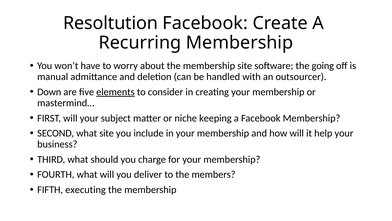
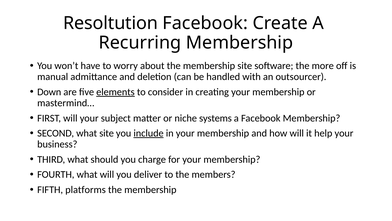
going: going -> more
keeping: keeping -> systems
include underline: none -> present
executing: executing -> platforms
